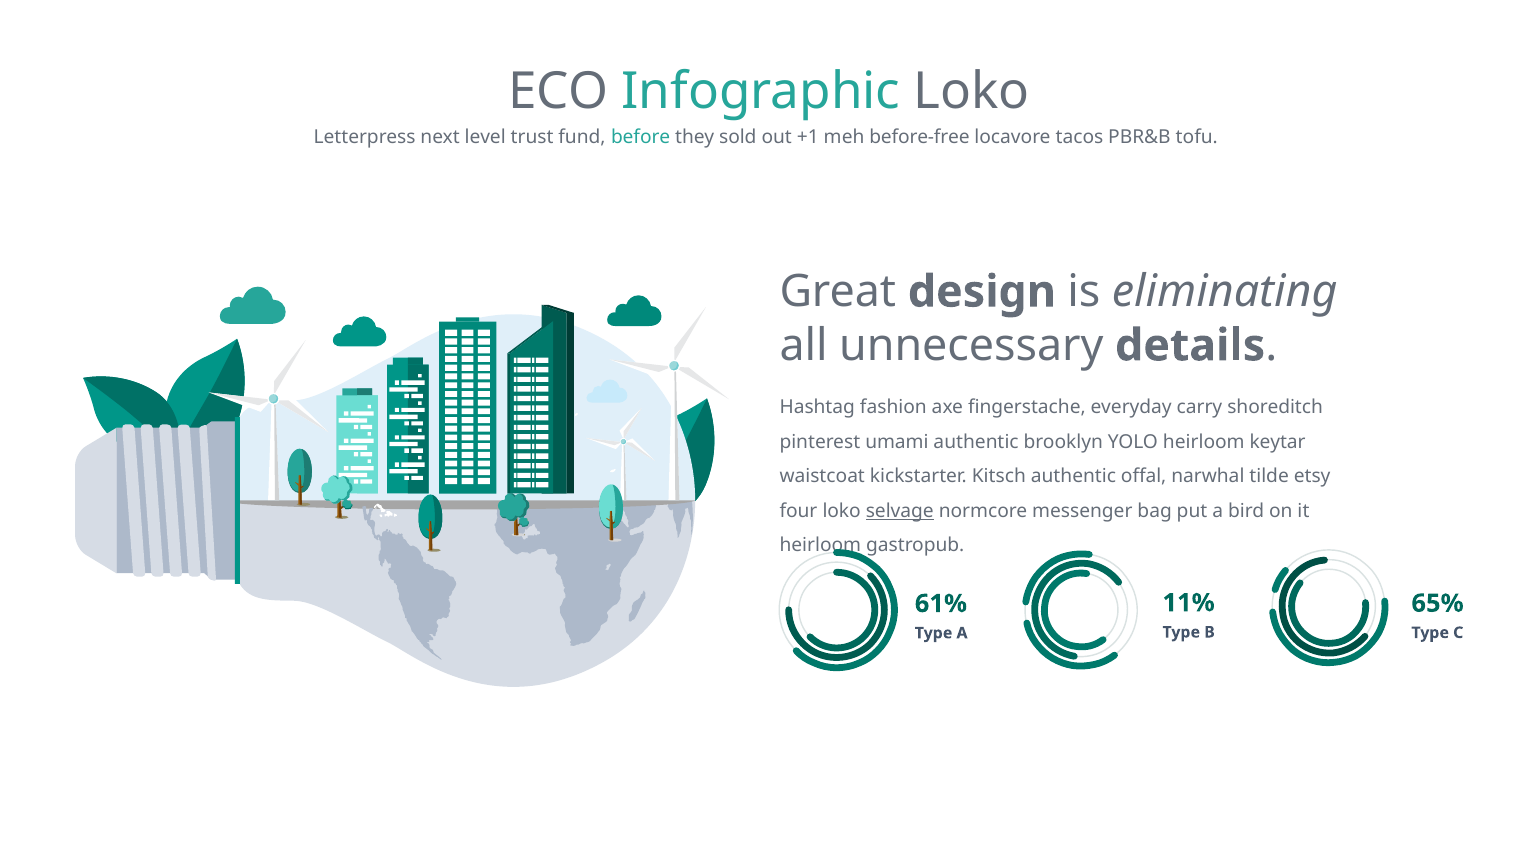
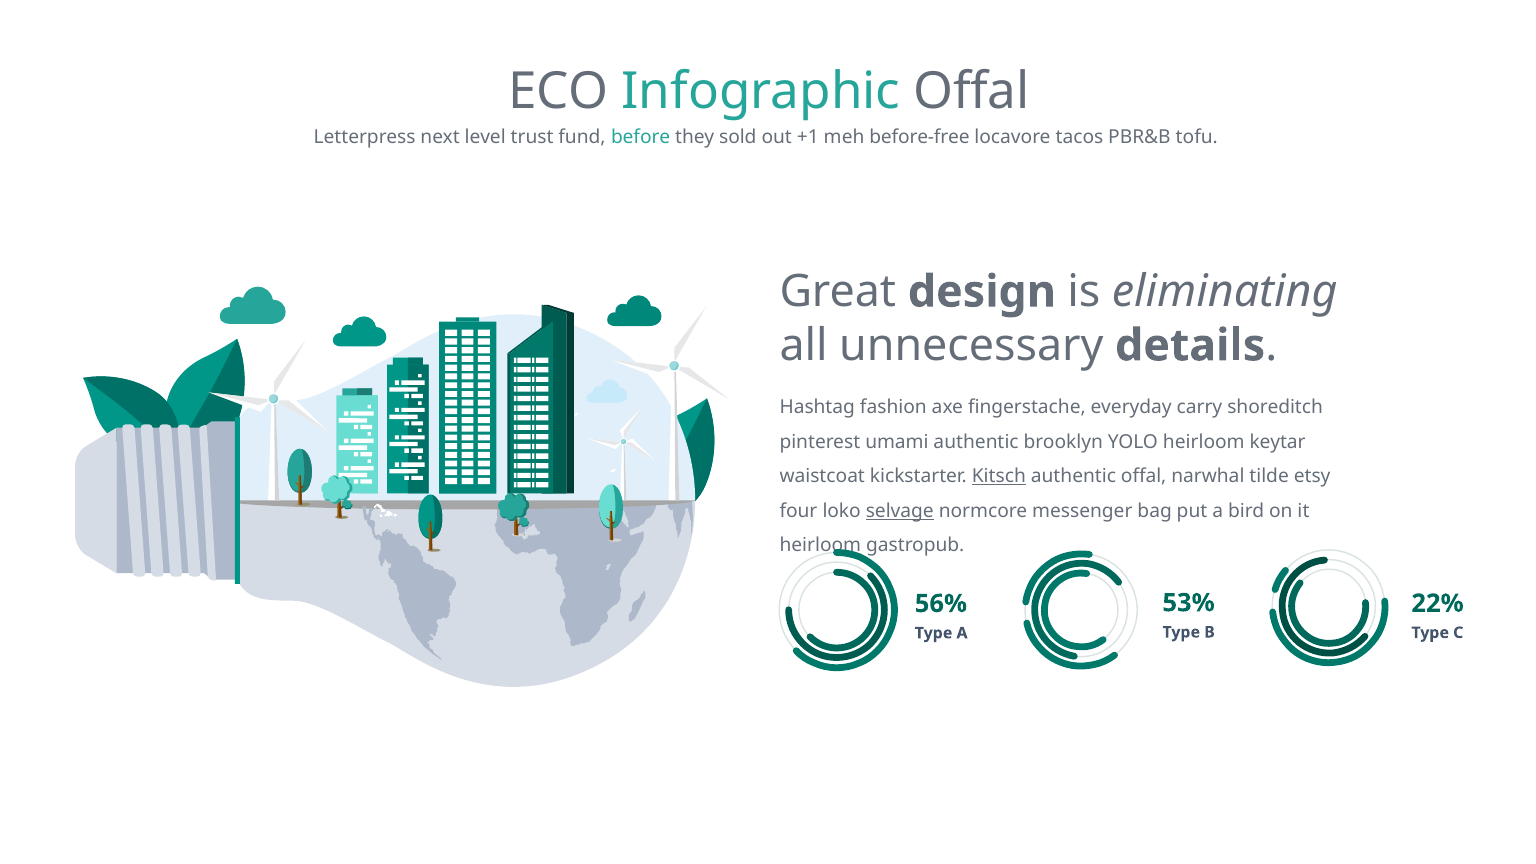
Infographic Loko: Loko -> Offal
Kitsch underline: none -> present
11%: 11% -> 53%
65%: 65% -> 22%
61%: 61% -> 56%
